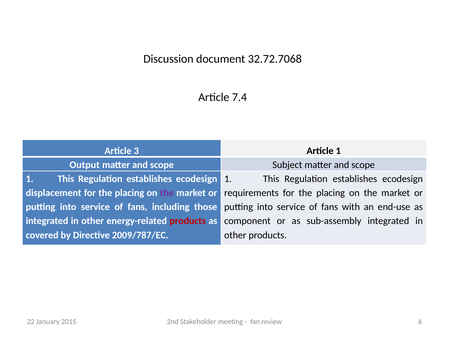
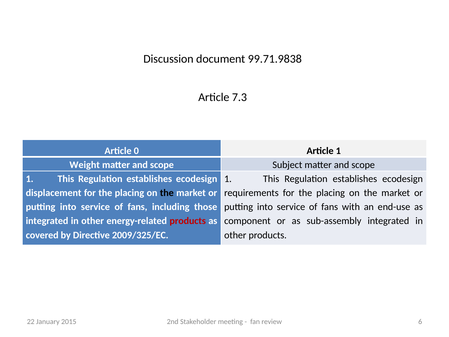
32.72.7068: 32.72.7068 -> 99.71.9838
7.4: 7.4 -> 7.3
3: 3 -> 0
Output: Output -> Weight
the at (167, 193) colour: purple -> black
2009/787/EC: 2009/787/EC -> 2009/325/EC
